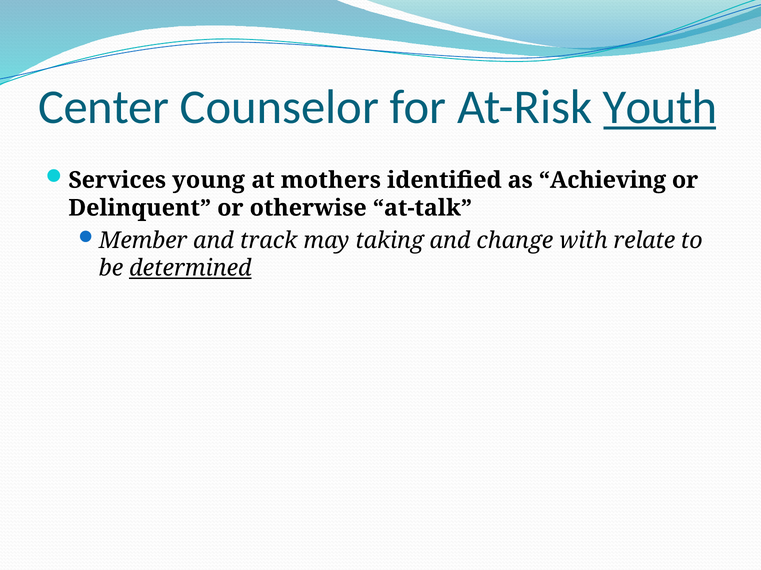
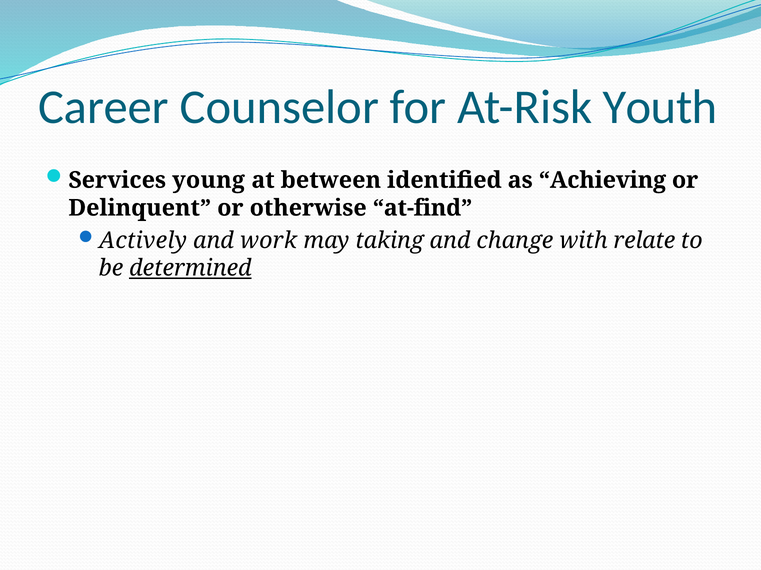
Center: Center -> Career
Youth underline: present -> none
mothers: mothers -> between
at-talk: at-talk -> at-find
Member: Member -> Actively
track: track -> work
